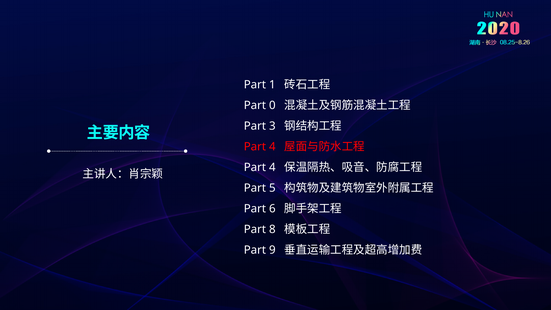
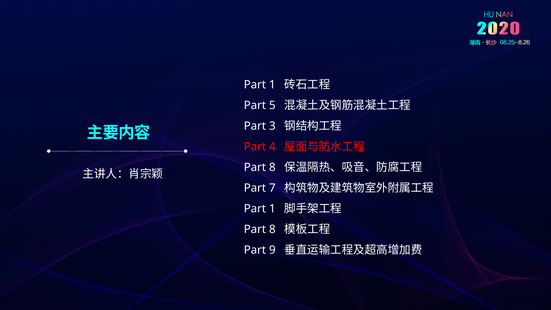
0: 0 -> 5
4 at (272, 167): 4 -> 8
5: 5 -> 7
6 at (272, 209): 6 -> 1
